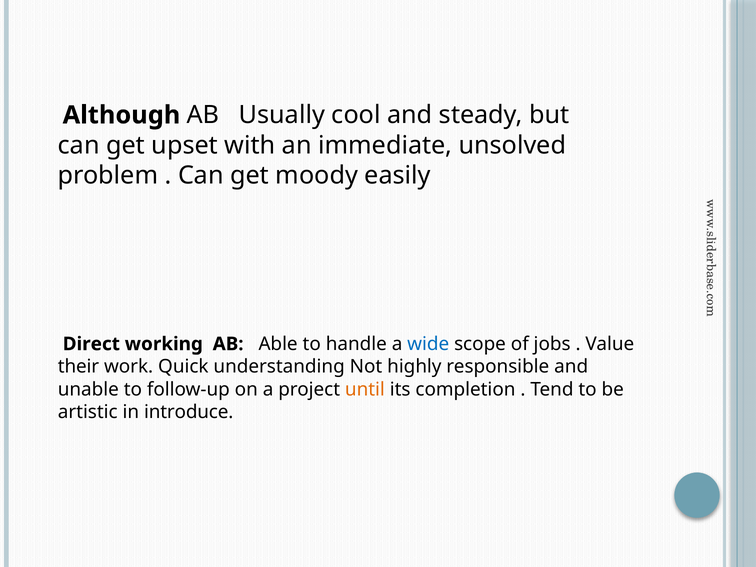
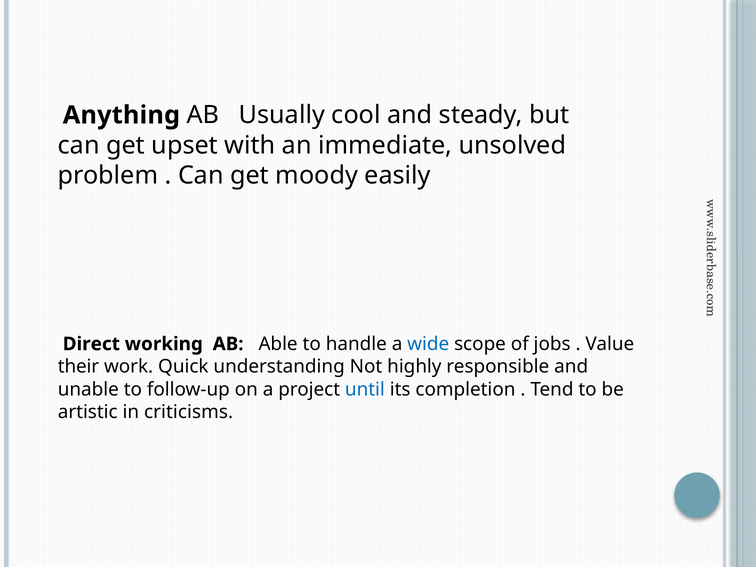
Although: Although -> Anything
until colour: orange -> blue
introduce: introduce -> criticisms
